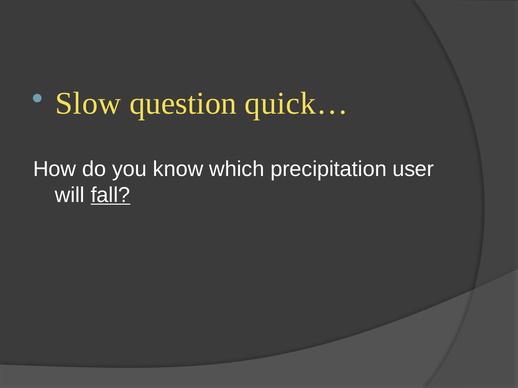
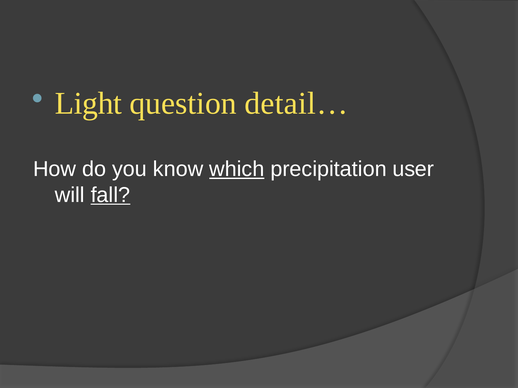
Slow: Slow -> Light
quick…: quick… -> detail…
which underline: none -> present
